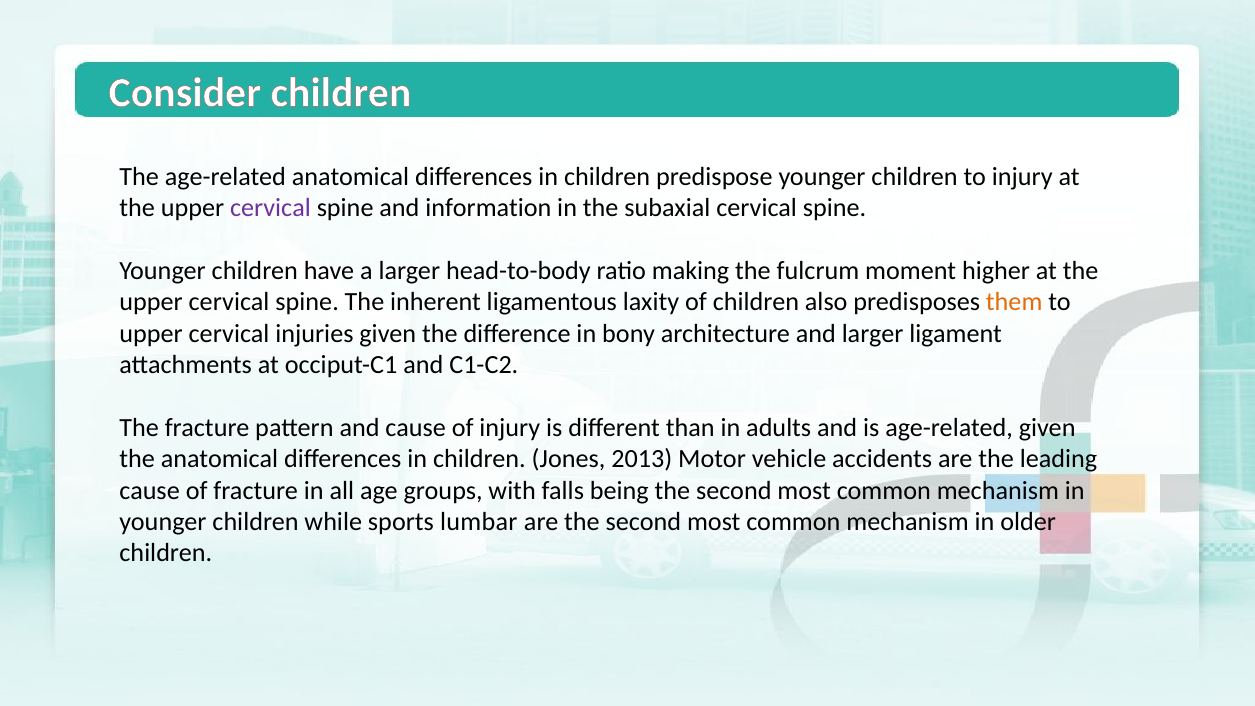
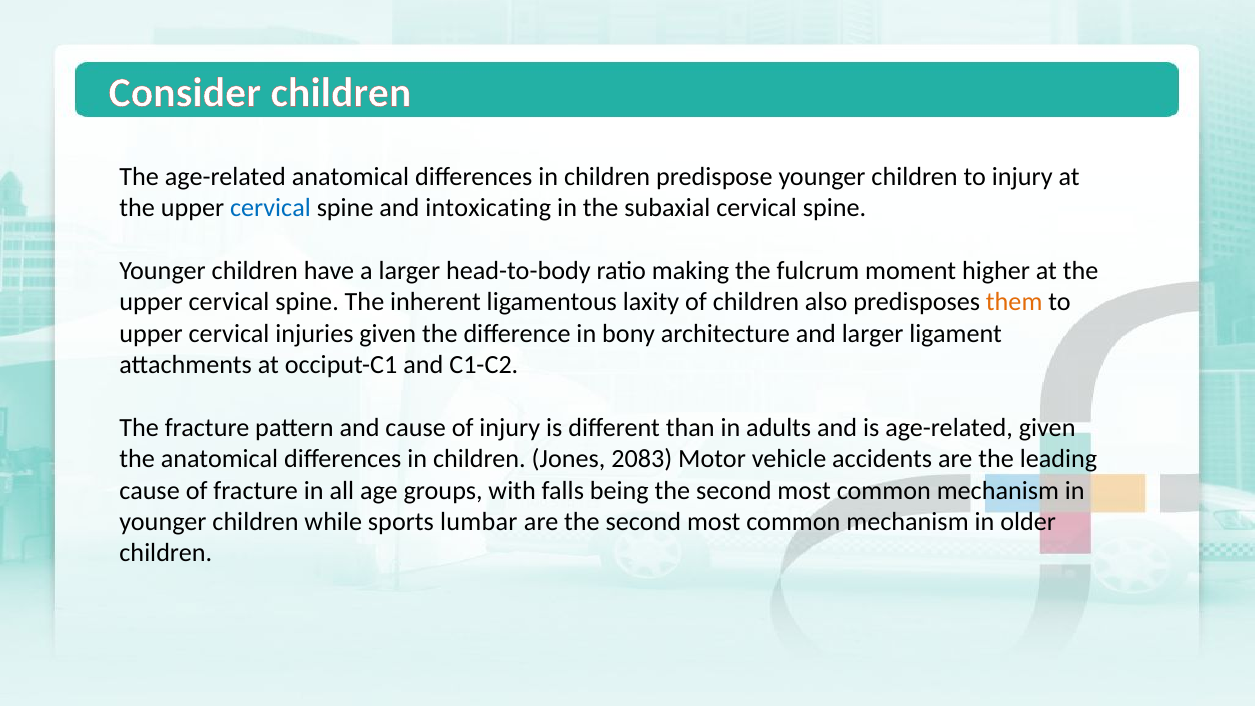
cervical at (270, 208) colour: purple -> blue
information: information -> intoxicating
2013: 2013 -> 2083
